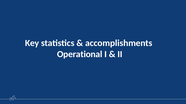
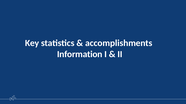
Operational: Operational -> Information
